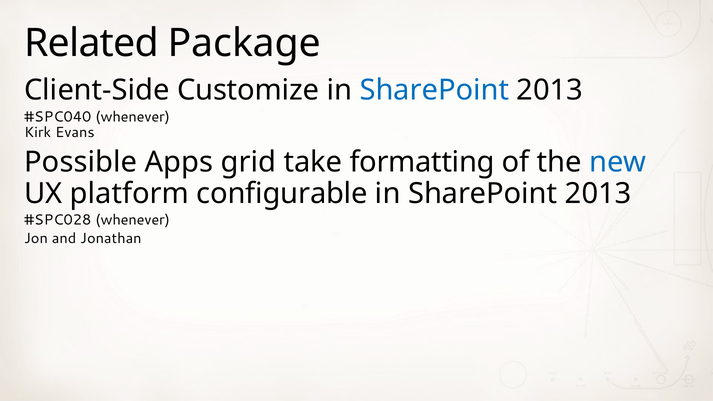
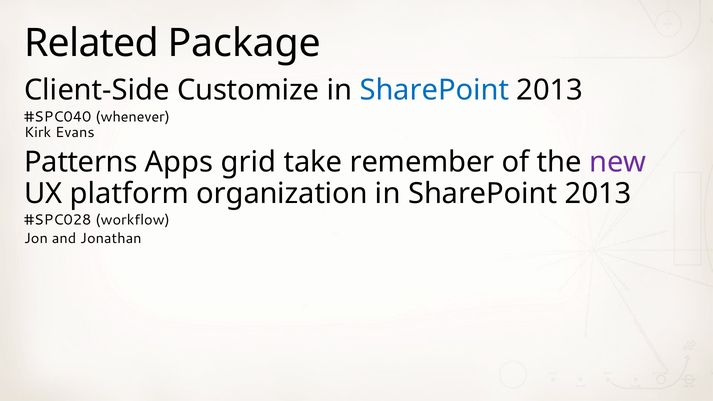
Possible: Possible -> Patterns
formatting: formatting -> remember
new colour: blue -> purple
configurable: configurable -> organization
whenever at (133, 220): whenever -> workflow
